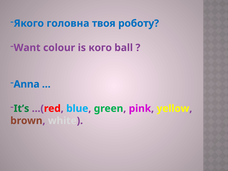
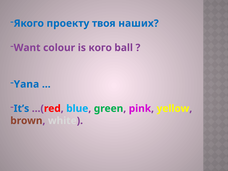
головна: головна -> проекту
роботу: роботу -> наших
Anna: Anna -> Yana
It’s colour: green -> blue
